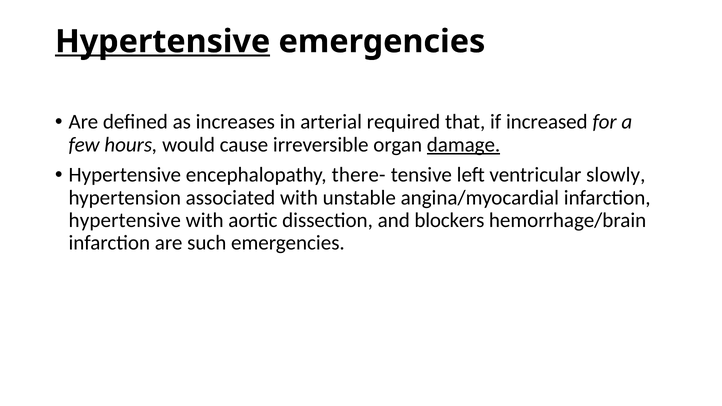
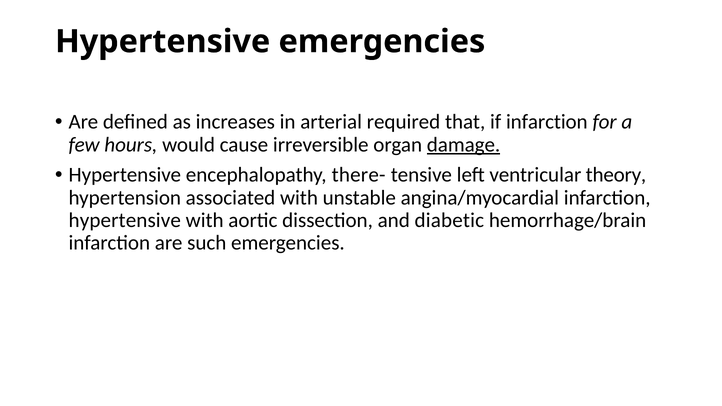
Hypertensive at (163, 42) underline: present -> none
if increased: increased -> infarction
slowly: slowly -> theory
blockers: blockers -> diabetic
